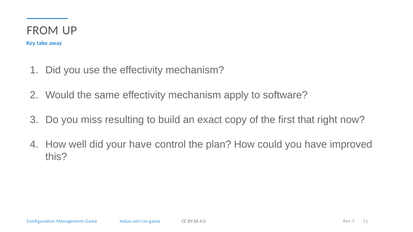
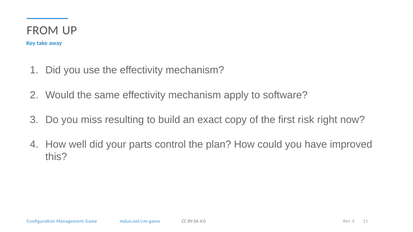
that: that -> risk
your have: have -> parts
